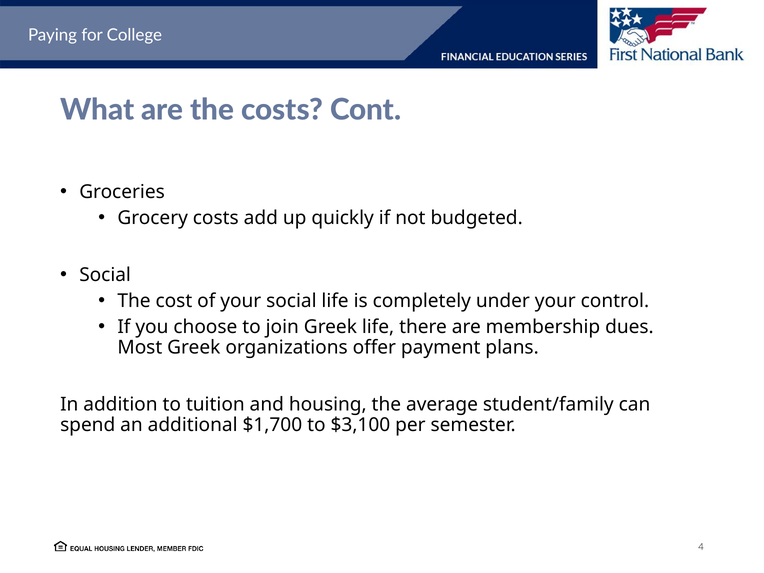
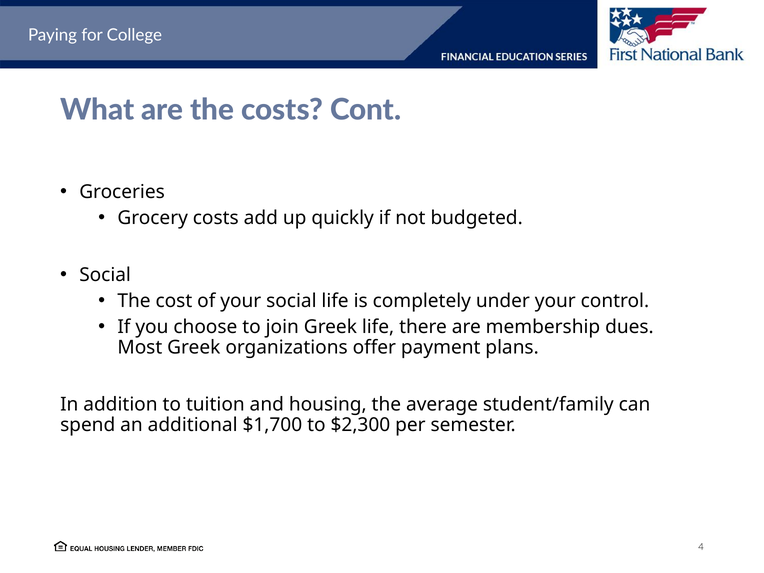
$3,100: $3,100 -> $2,300
